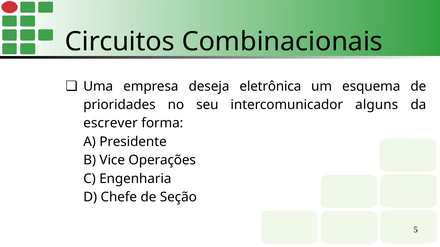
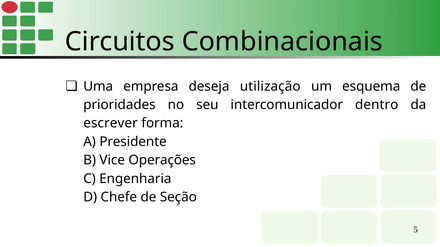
eletrônica: eletrônica -> utilização
alguns: alguns -> dentro
